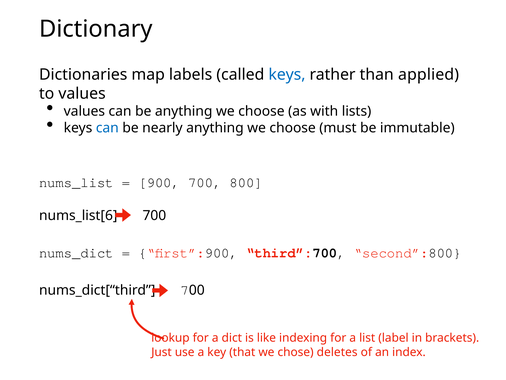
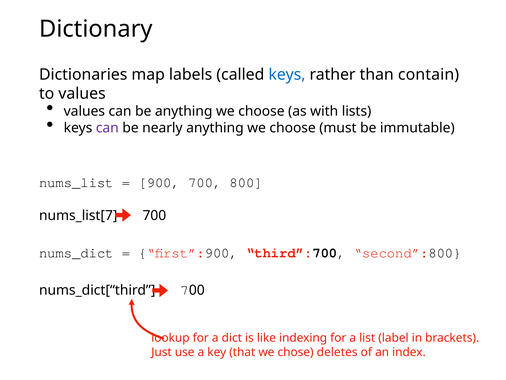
applied: applied -> contain
can at (107, 128) colour: blue -> purple
nums_list[6: nums_list[6 -> nums_list[7
